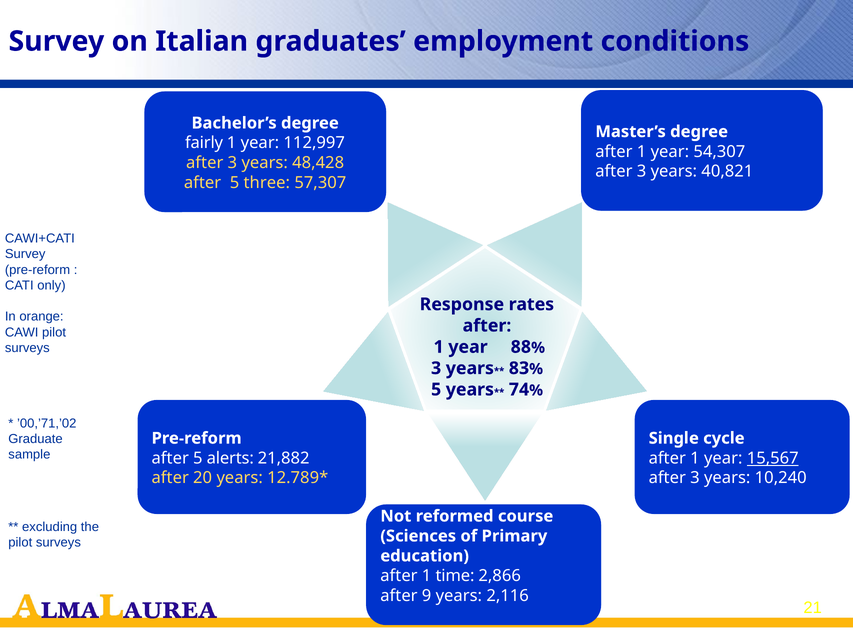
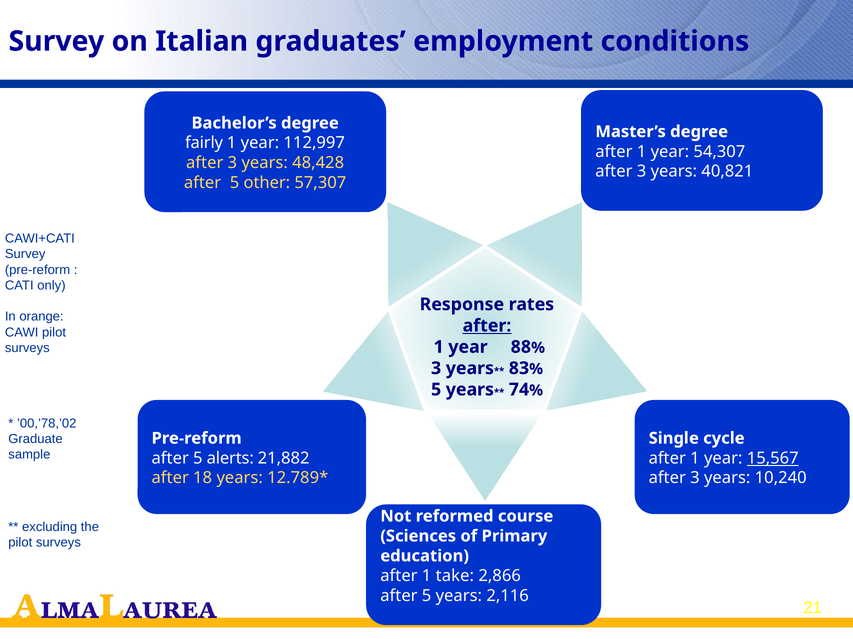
three: three -> other
after at (487, 326) underline: none -> present
’00,’71,’02: ’00,’71,’02 -> ’00,’78,’02
20: 20 -> 18
time: time -> take
9 at (427, 596): 9 -> 5
